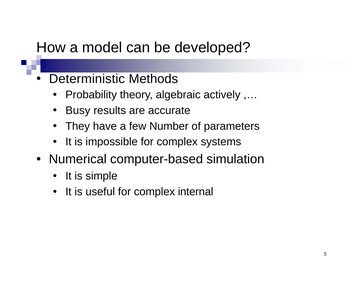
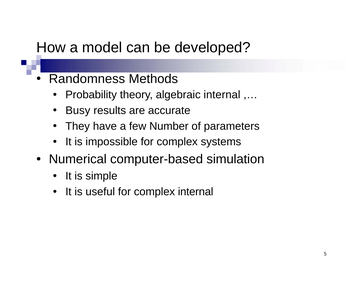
Deterministic: Deterministic -> Randomness
algebraic actively: actively -> internal
